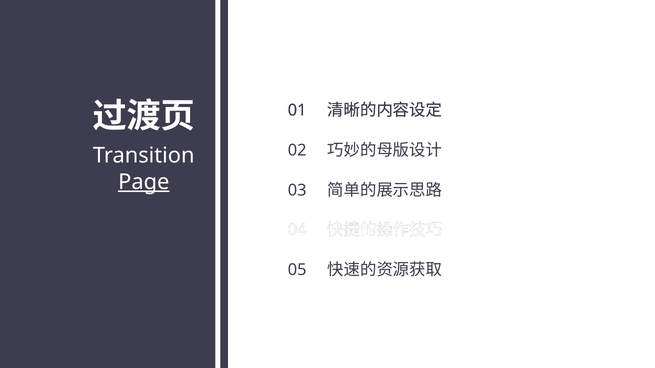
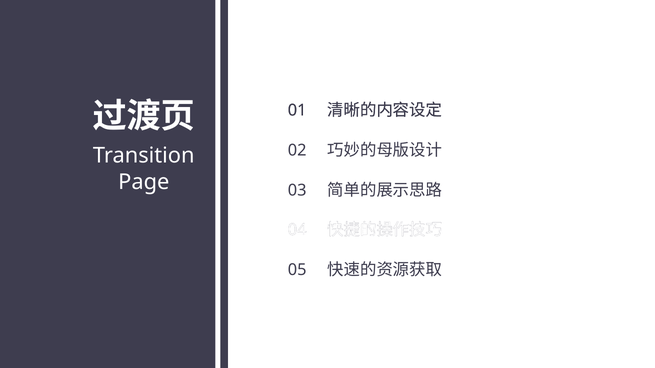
Page underline: present -> none
